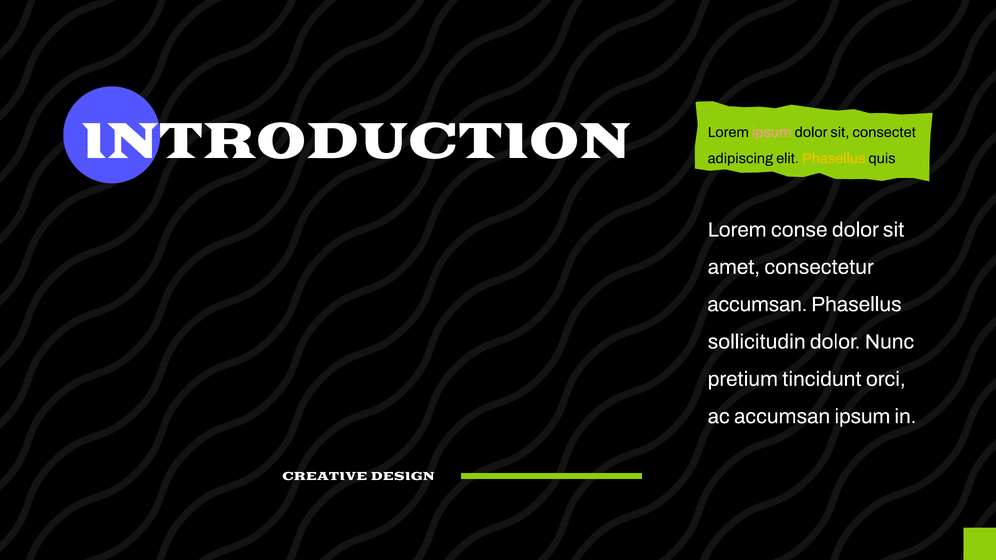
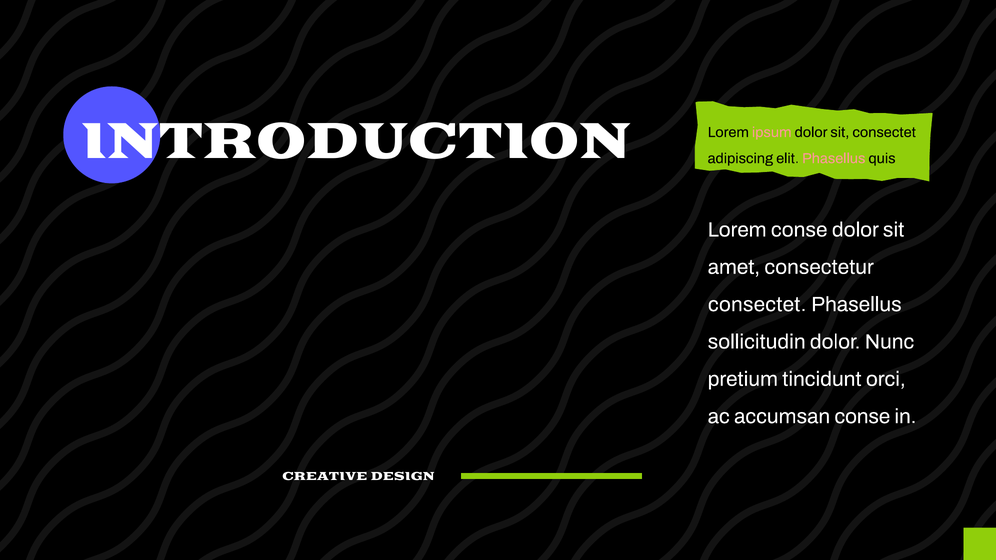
Phasellus at (834, 158) colour: yellow -> pink
accumsan at (757, 304): accumsan -> consectet
accumsan ipsum: ipsum -> conse
